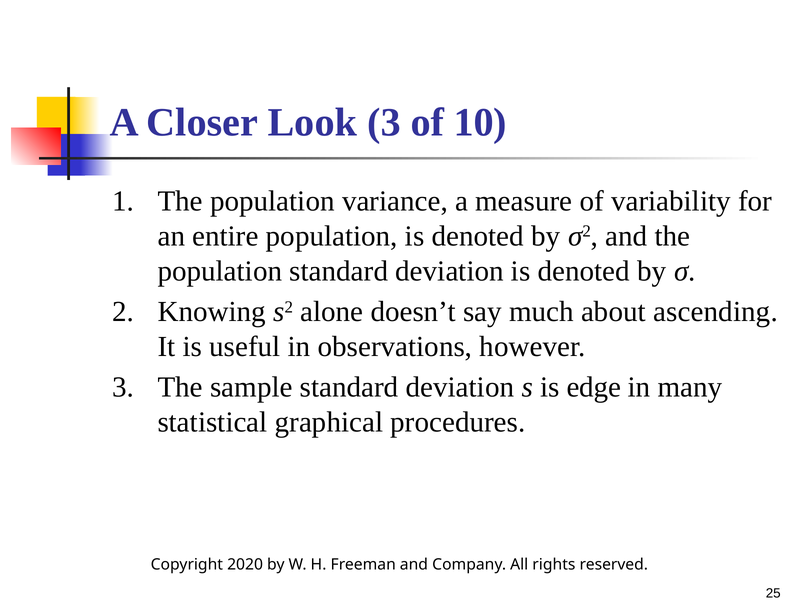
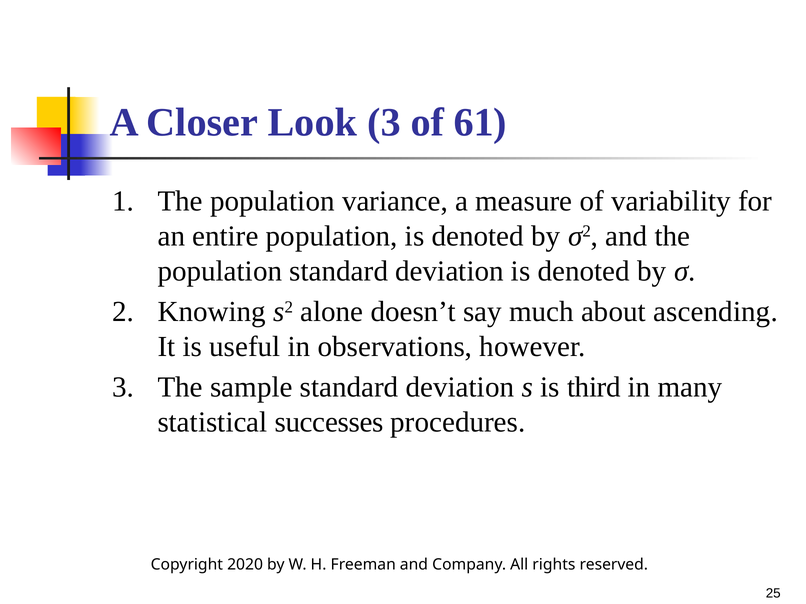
10: 10 -> 61
edge: edge -> third
graphical: graphical -> successes
